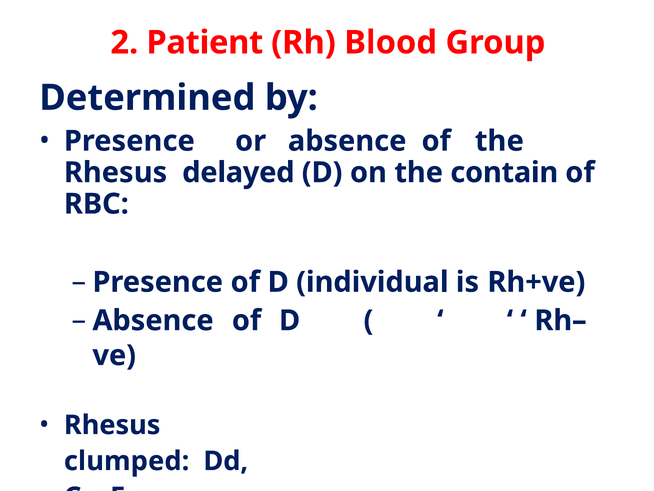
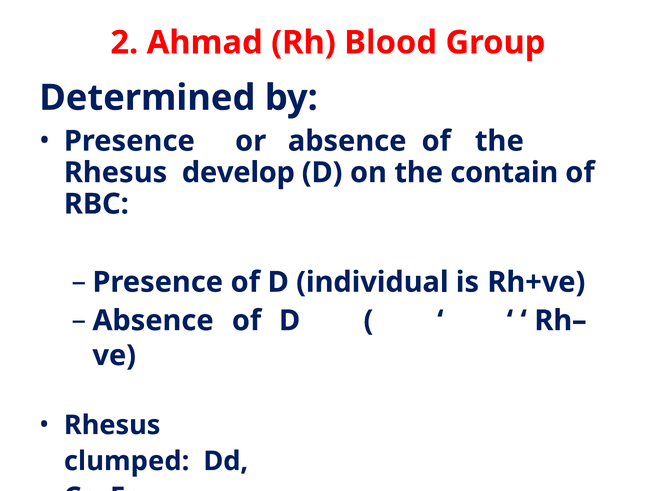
Patient: Patient -> Ahmad
delayed: delayed -> develop
